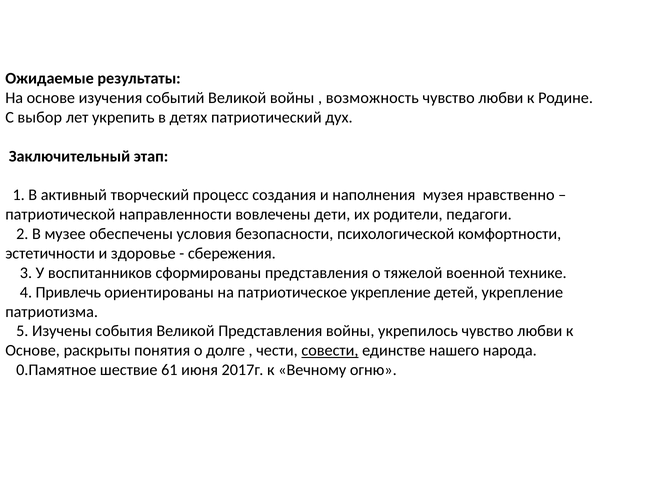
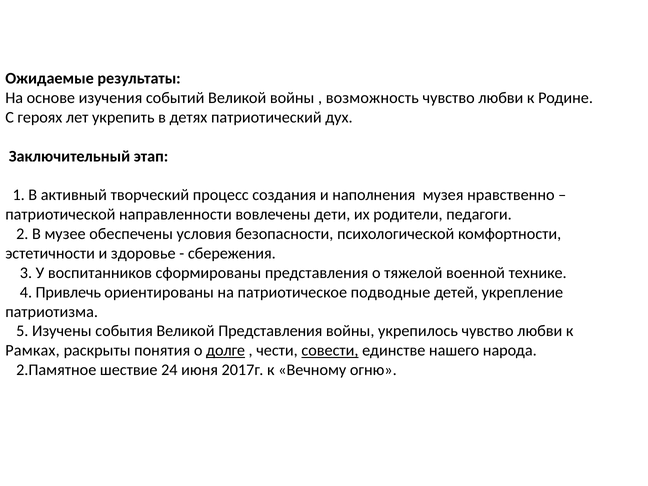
выбор: выбор -> героях
патриотическое укрепление: укрепление -> подводные
Основе at (33, 351): Основе -> Рамках
долге underline: none -> present
0.Памятное: 0.Памятное -> 2.Памятное
61: 61 -> 24
